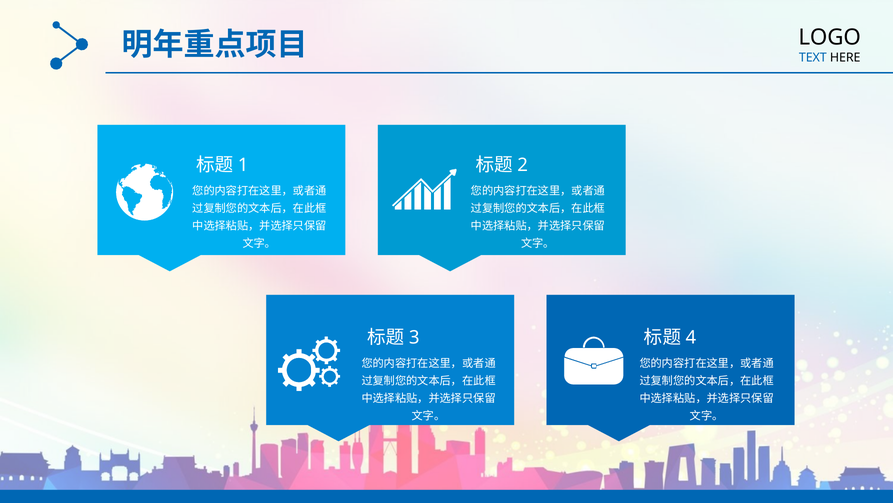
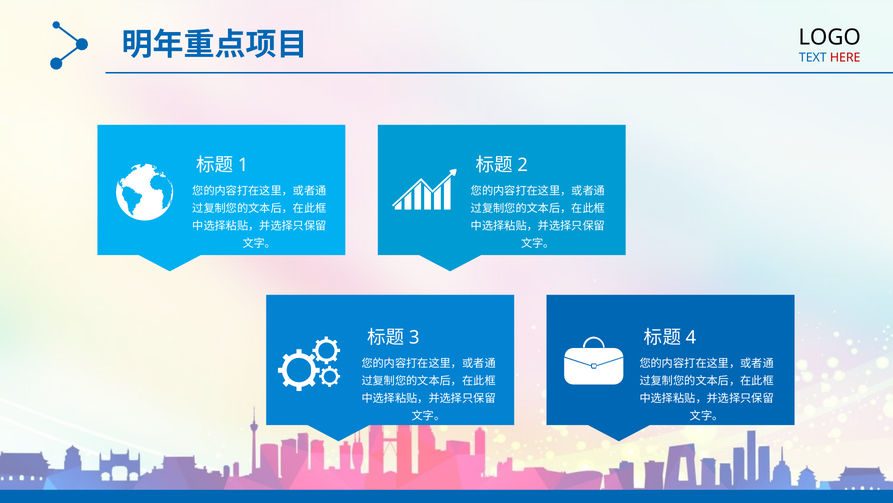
HERE colour: black -> red
